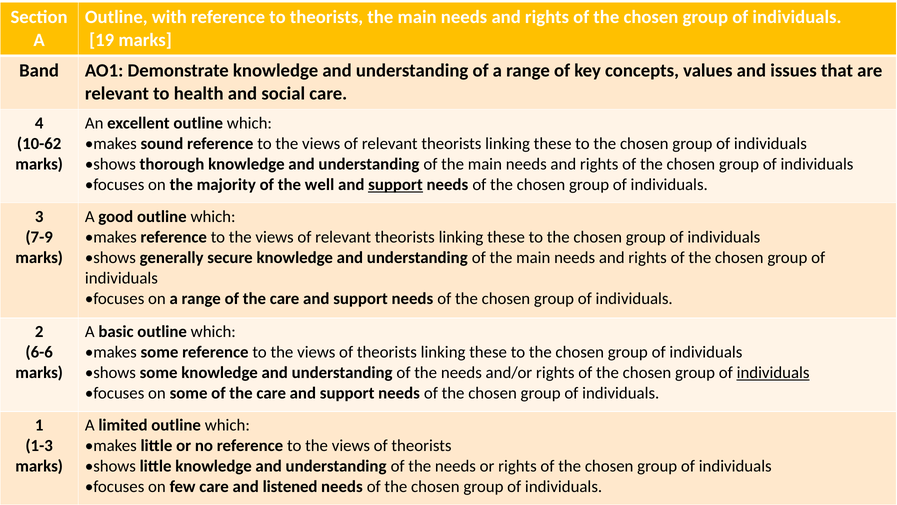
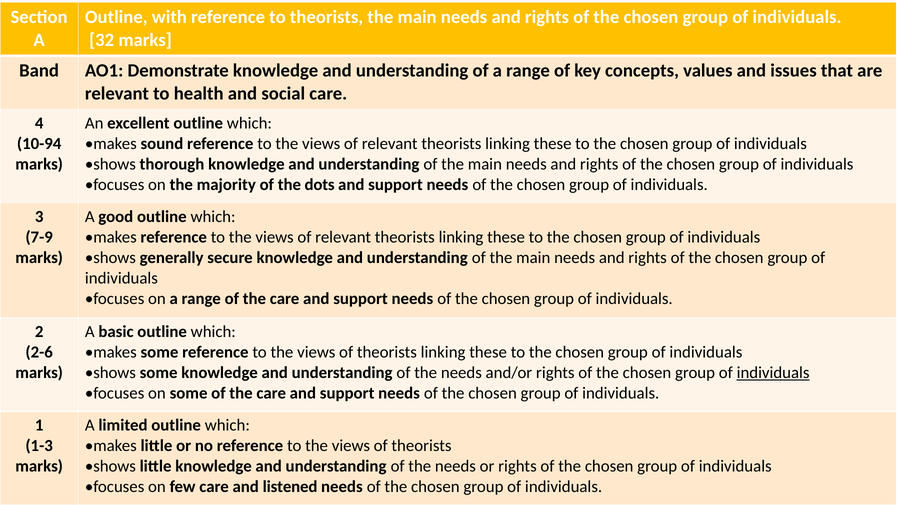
19: 19 -> 32
10-62: 10-62 -> 10-94
well: well -> dots
support at (395, 185) underline: present -> none
6-6: 6-6 -> 2-6
